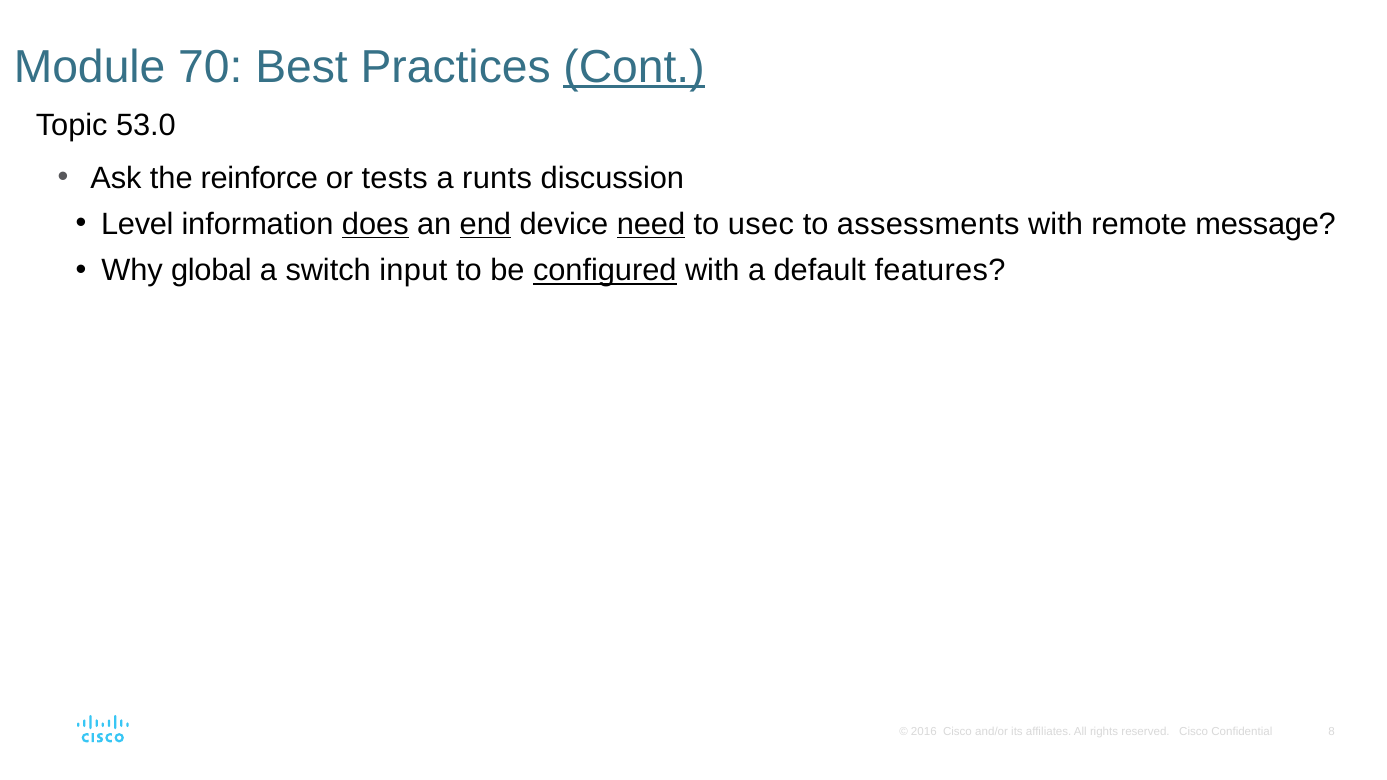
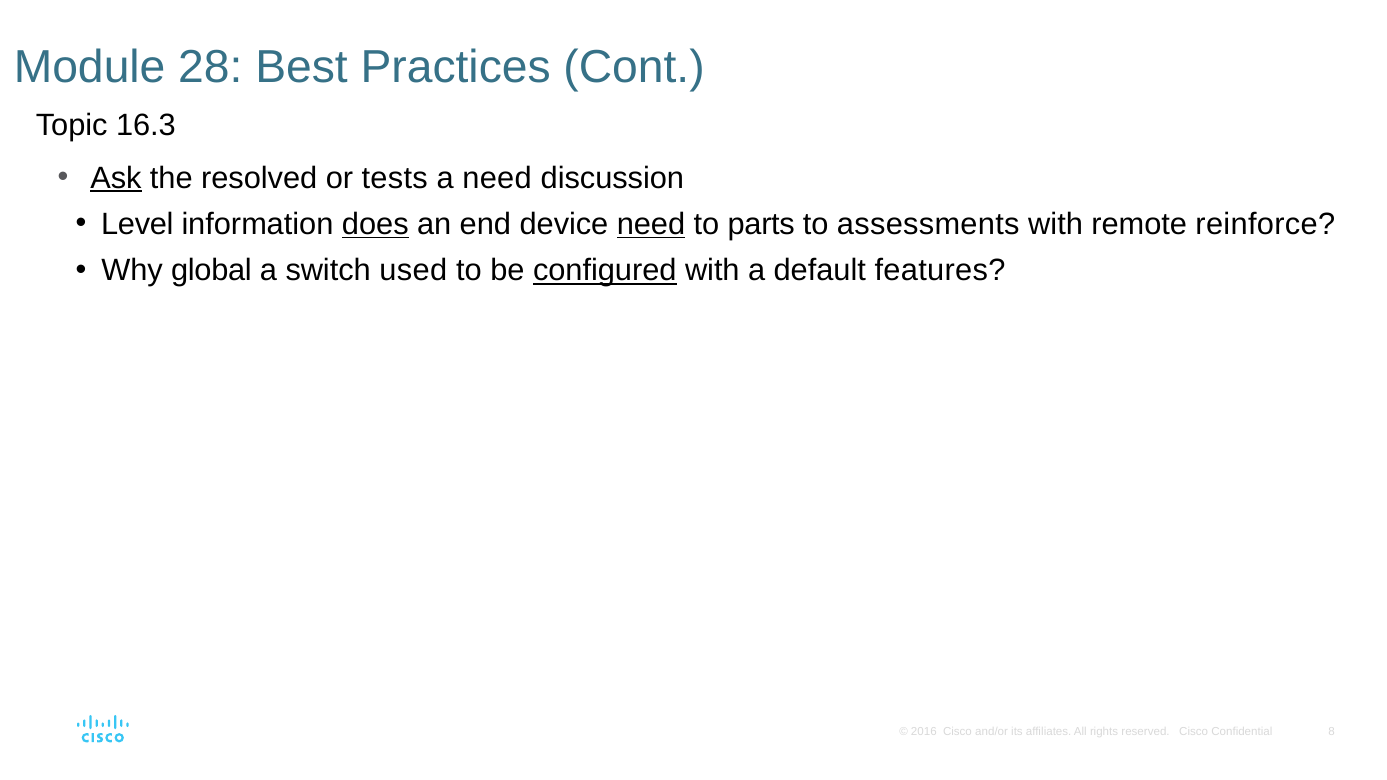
70: 70 -> 28
Cont underline: present -> none
53.0: 53.0 -> 16.3
Ask underline: none -> present
reinforce: reinforce -> resolved
a runts: runts -> need
end underline: present -> none
usec: usec -> parts
message: message -> reinforce
input: input -> used
